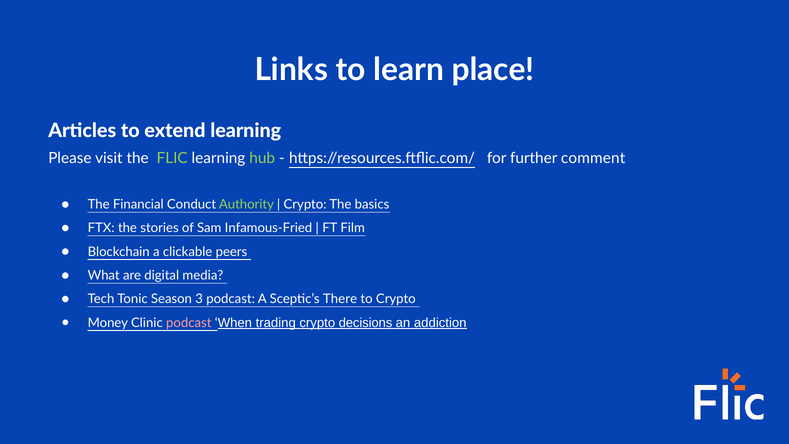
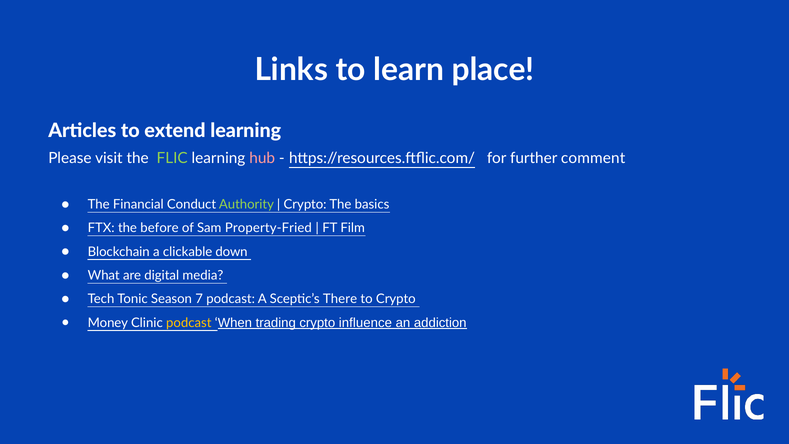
hub colour: light green -> pink
stories: stories -> before
Infamous-Fried: Infamous-Fried -> Property-Fried
peers: peers -> down
3: 3 -> 7
podcast at (189, 323) colour: pink -> yellow
decisions: decisions -> influence
